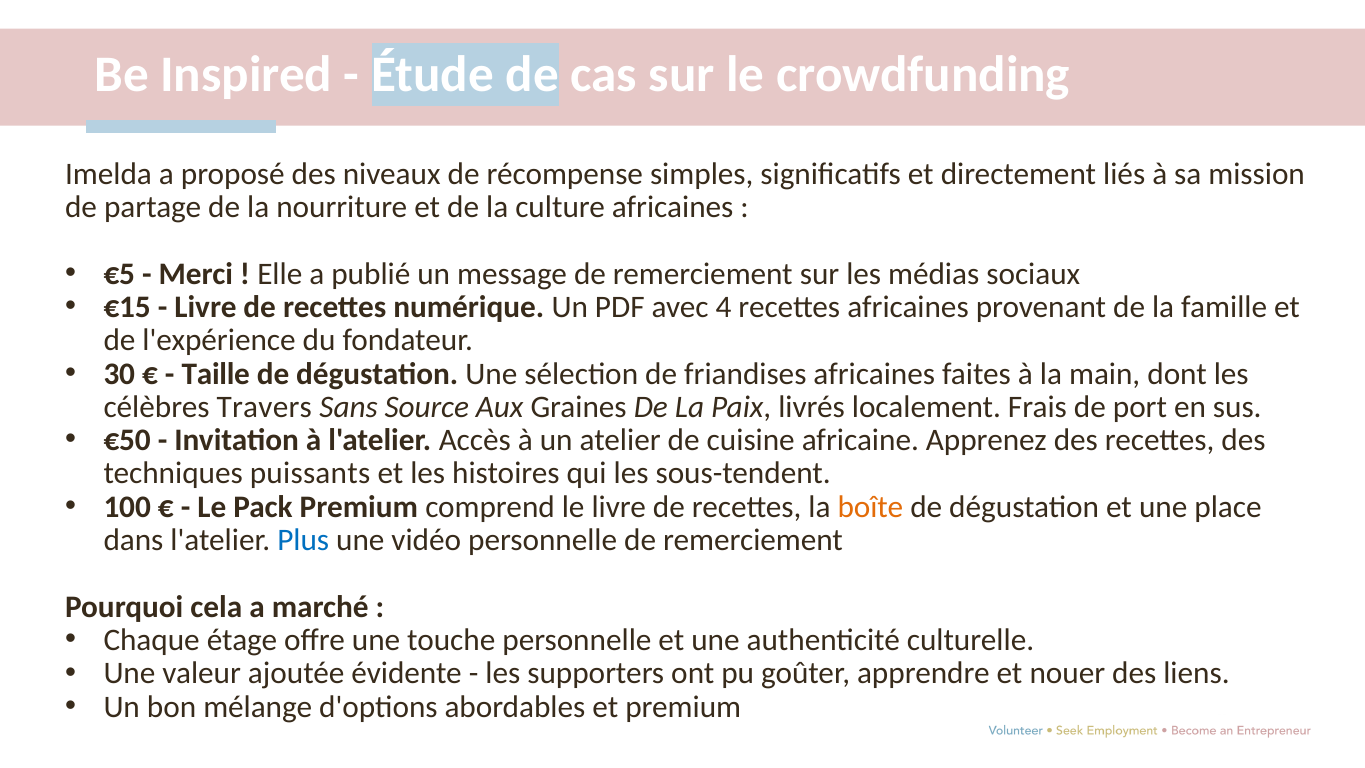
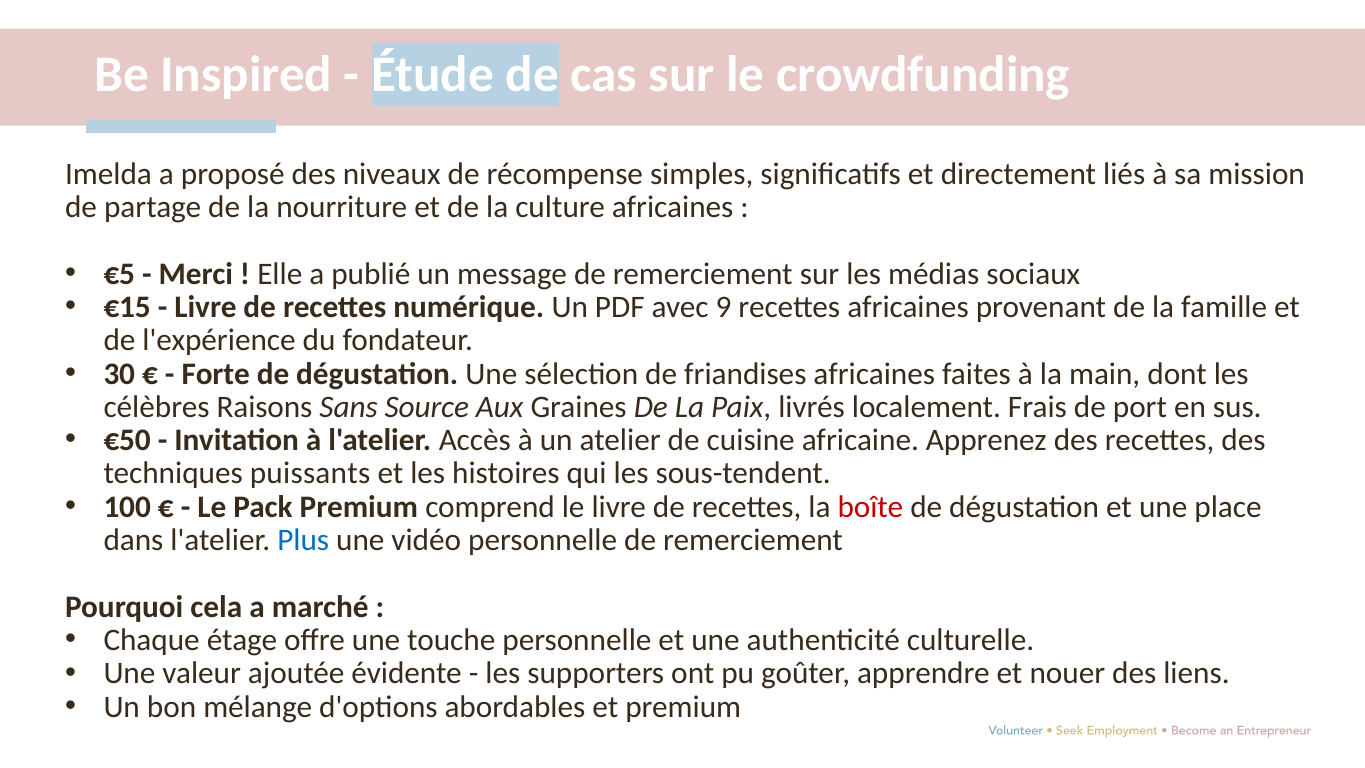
4: 4 -> 9
Taille: Taille -> Forte
Travers: Travers -> Raisons
boîte colour: orange -> red
